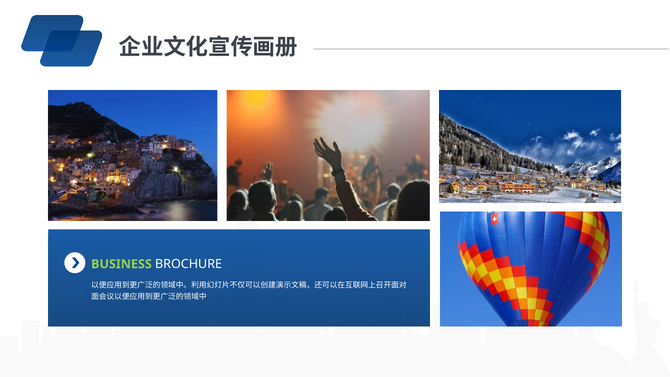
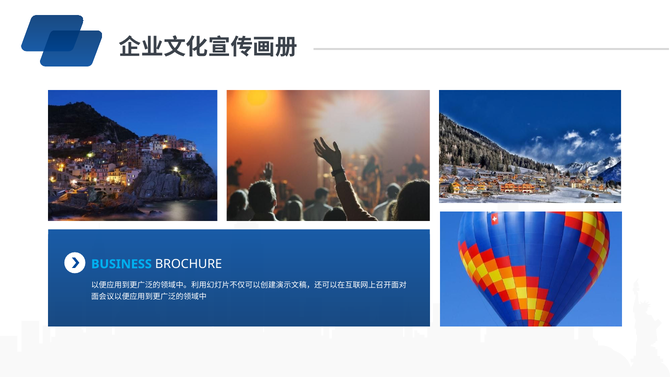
BUSINESS colour: light green -> light blue
